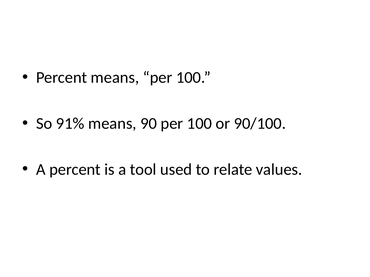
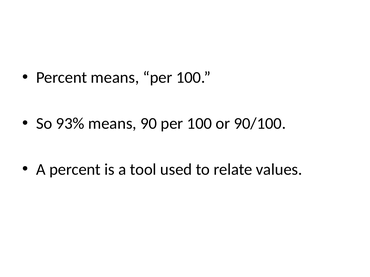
91%: 91% -> 93%
